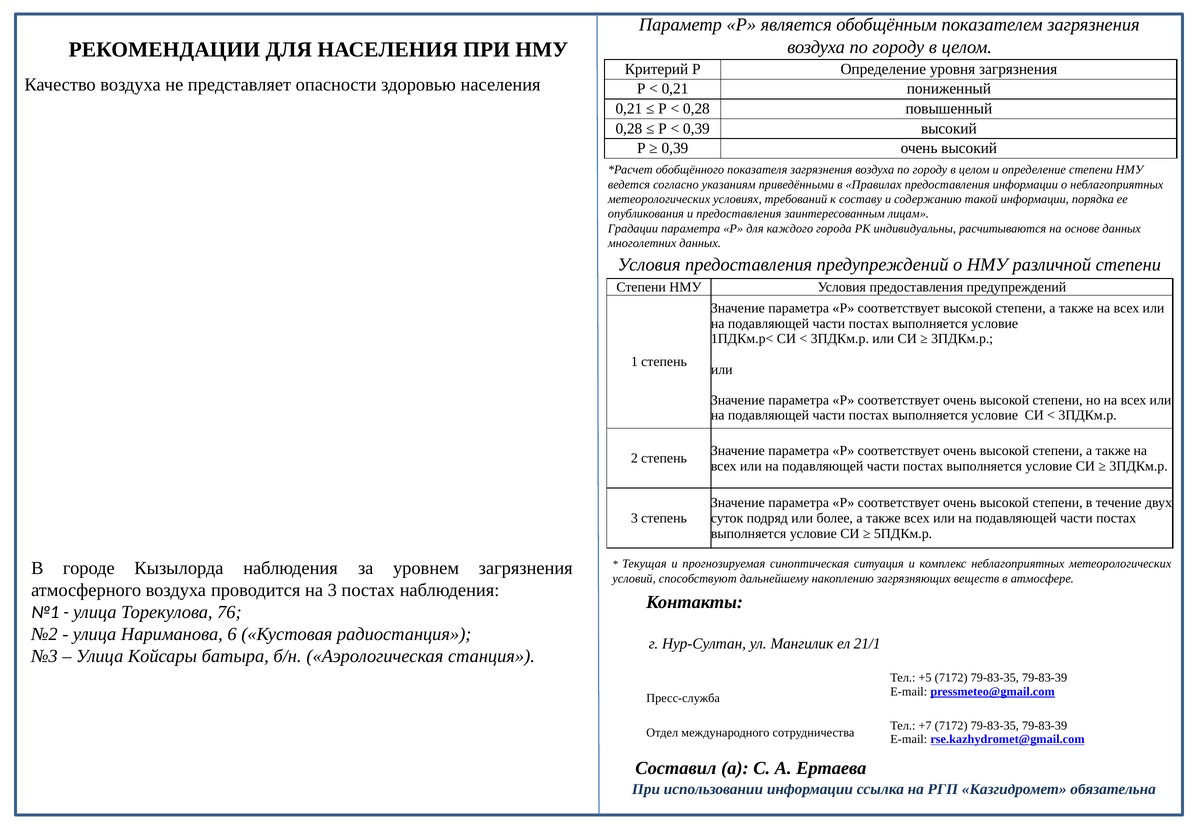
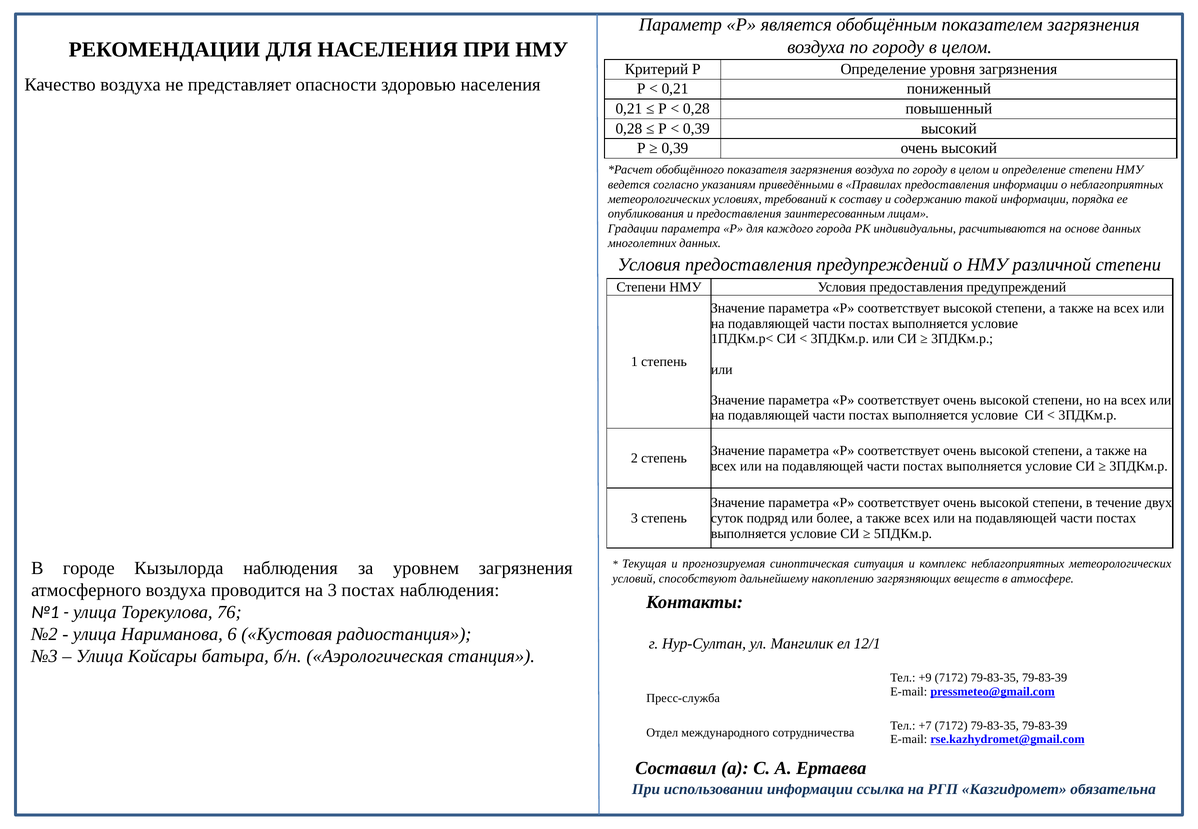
21/1: 21/1 -> 12/1
+5: +5 -> +9
